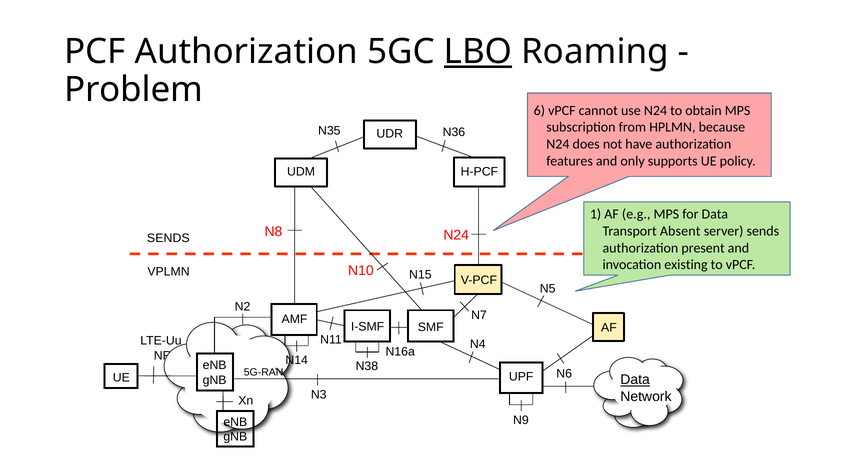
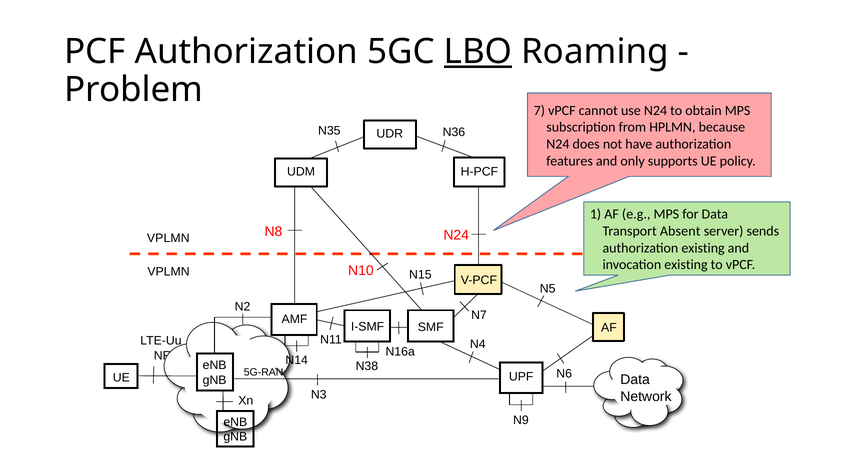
6: 6 -> 7
SENDS at (168, 238): SENDS -> VPLMN
authorization present: present -> existing
Data at (635, 380) underline: present -> none
